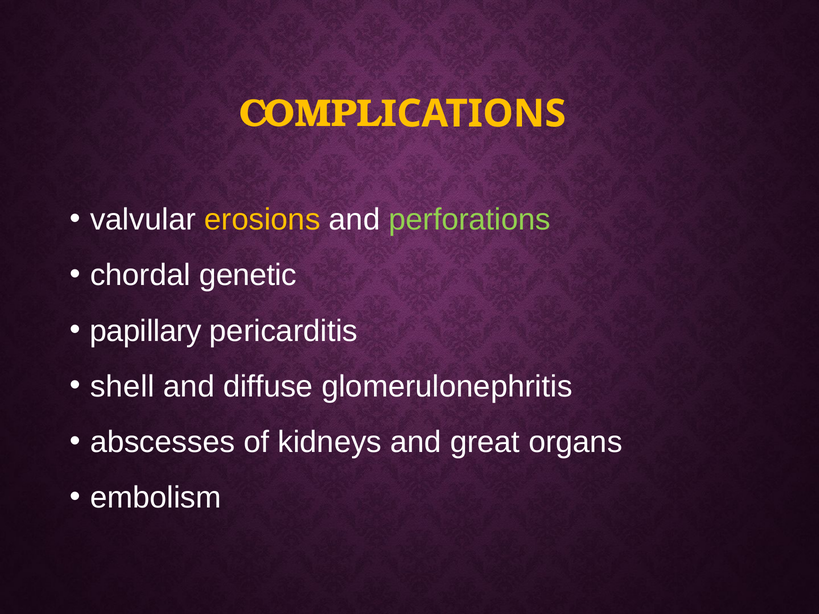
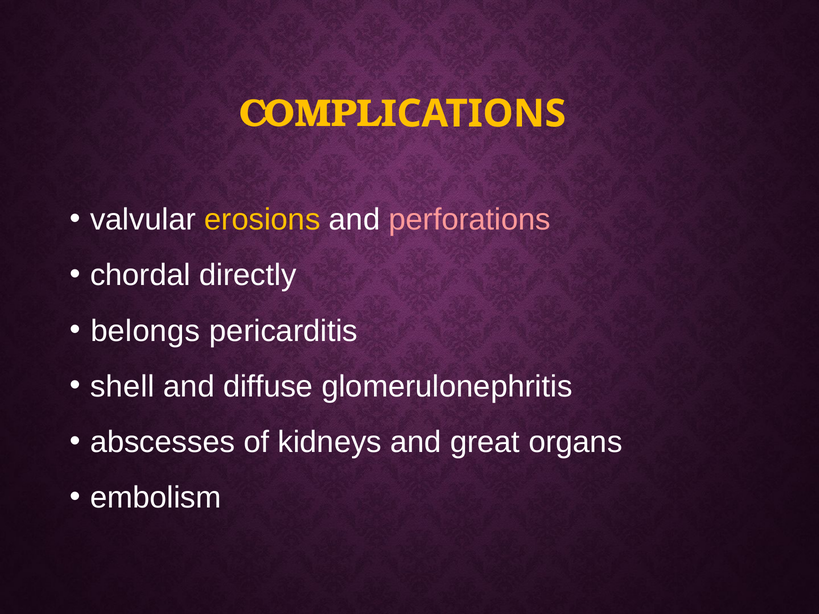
perforations colour: light green -> pink
genetic: genetic -> directly
papillary: papillary -> belongs
